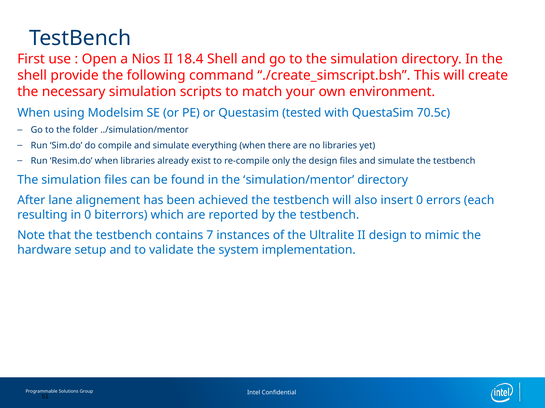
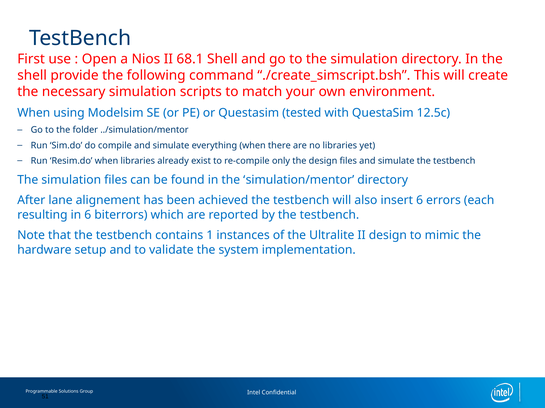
18.4: 18.4 -> 68.1
70.5c: 70.5c -> 12.5c
insert 0: 0 -> 6
in 0: 0 -> 6
7: 7 -> 1
